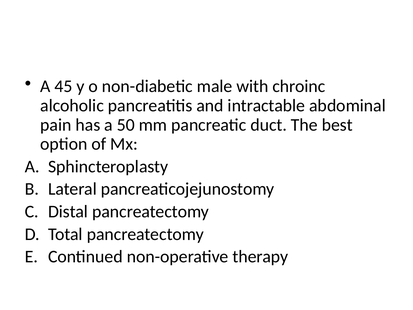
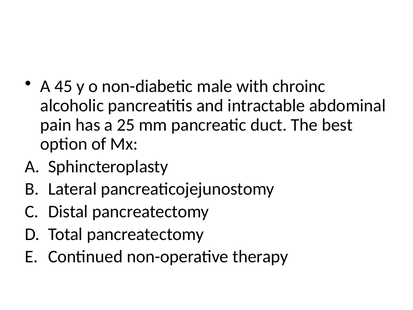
50: 50 -> 25
